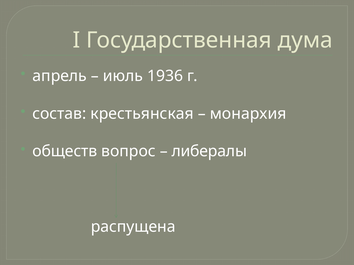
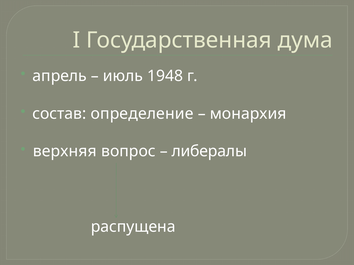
1936: 1936 -> 1948
крестьянская: крестьянская -> определение
обществ: обществ -> верхняя
